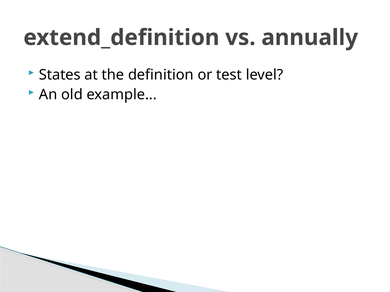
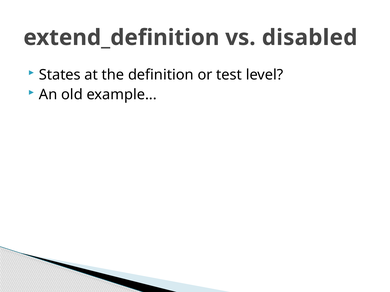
annually: annually -> disabled
